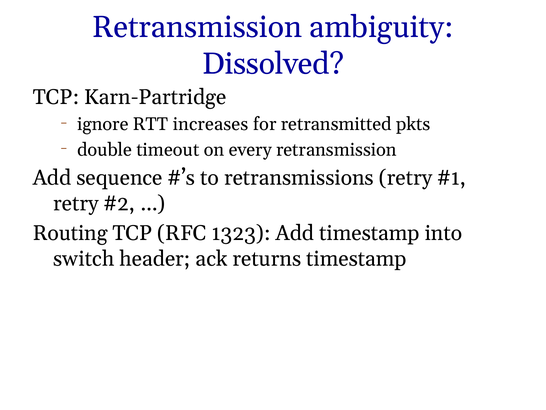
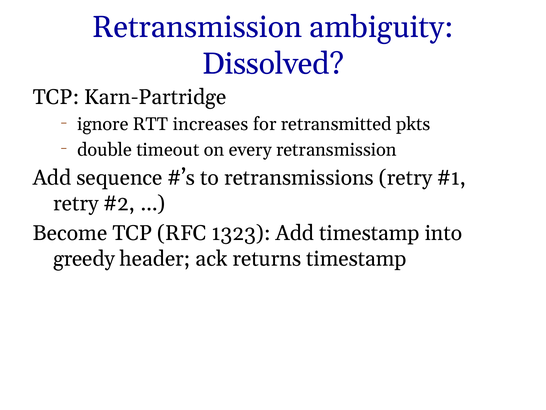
Routing: Routing -> Become
switch: switch -> greedy
